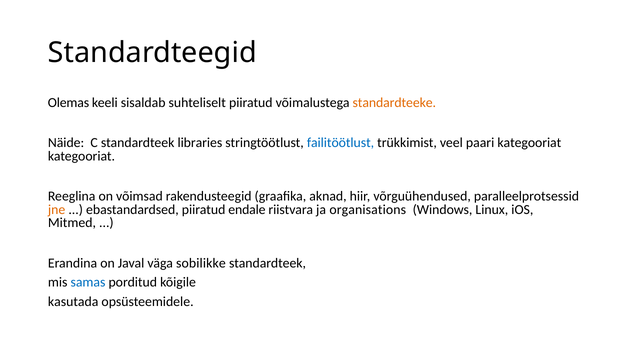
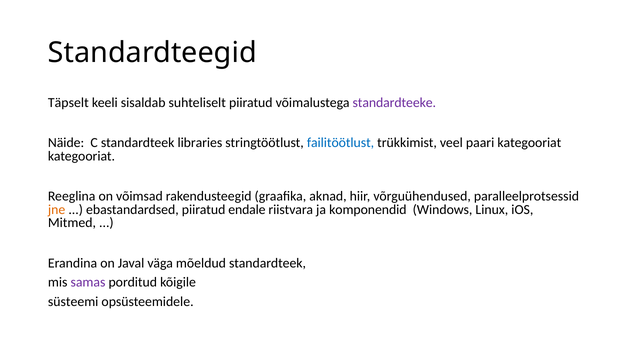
Olemas: Olemas -> Täpselt
standardteeke colour: orange -> purple
organisations: organisations -> komponendid
sobilikke: sobilikke -> mõeldud
samas colour: blue -> purple
kasutada: kasutada -> süsteemi
